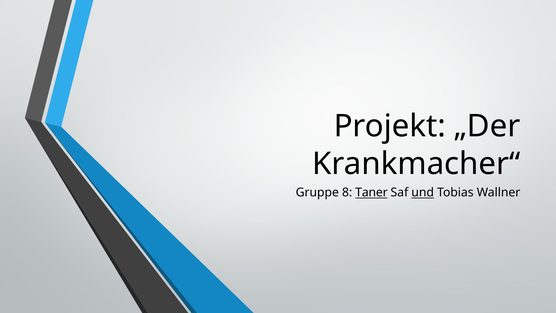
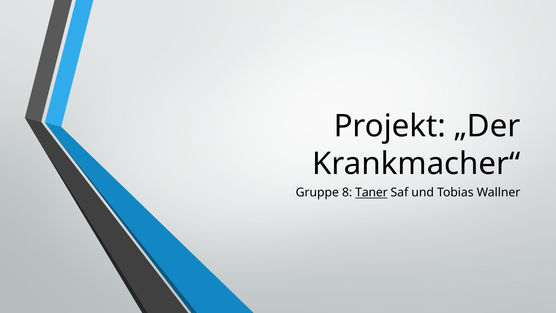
und underline: present -> none
